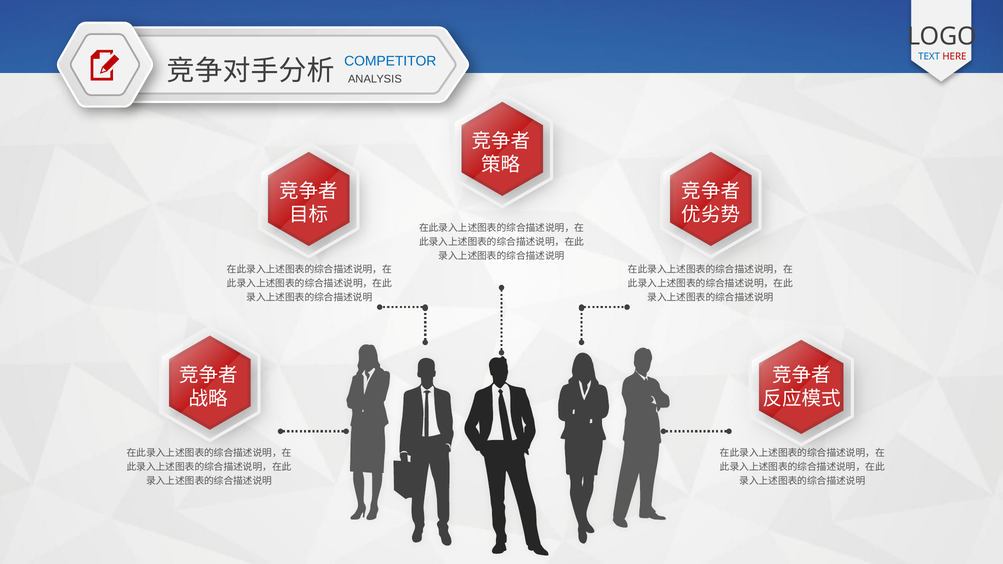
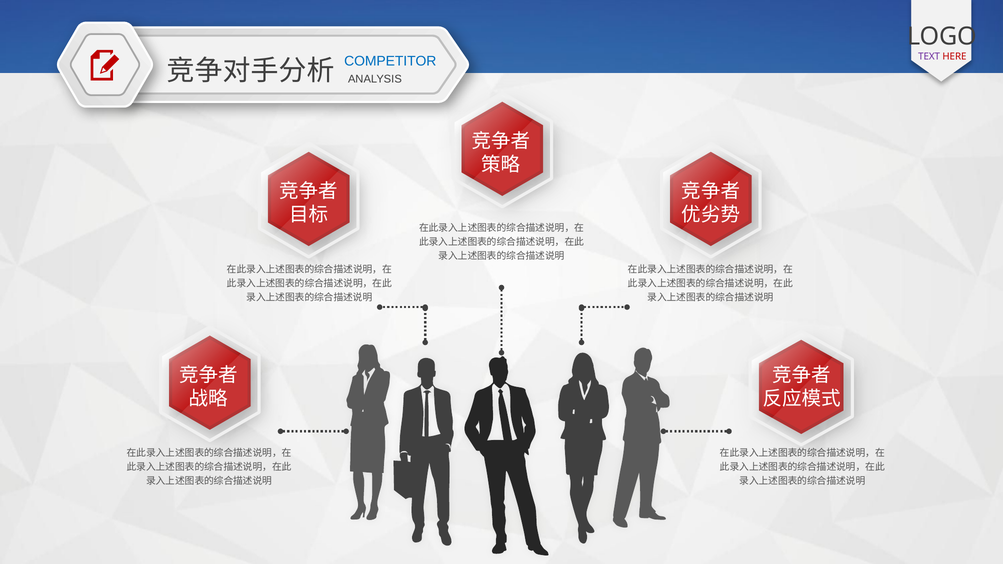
TEXT colour: blue -> purple
